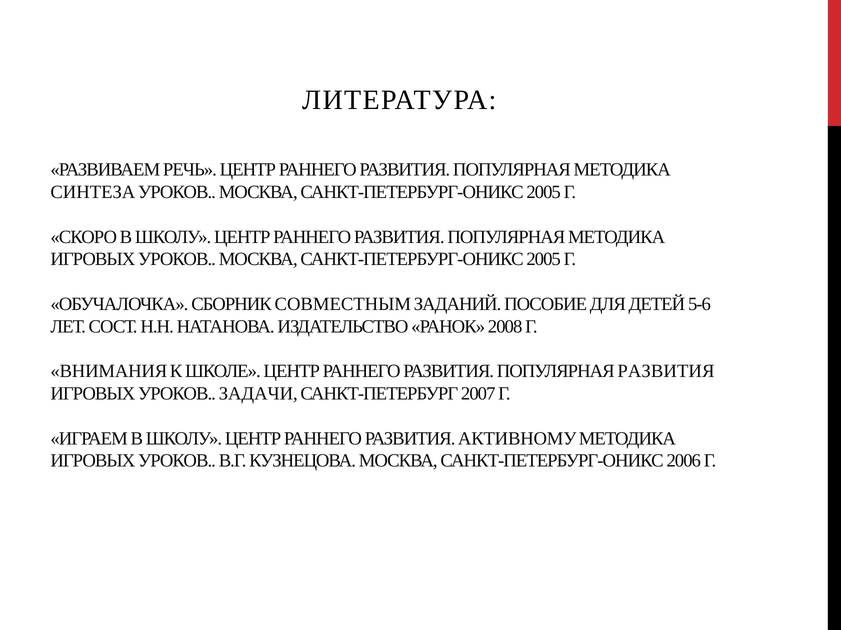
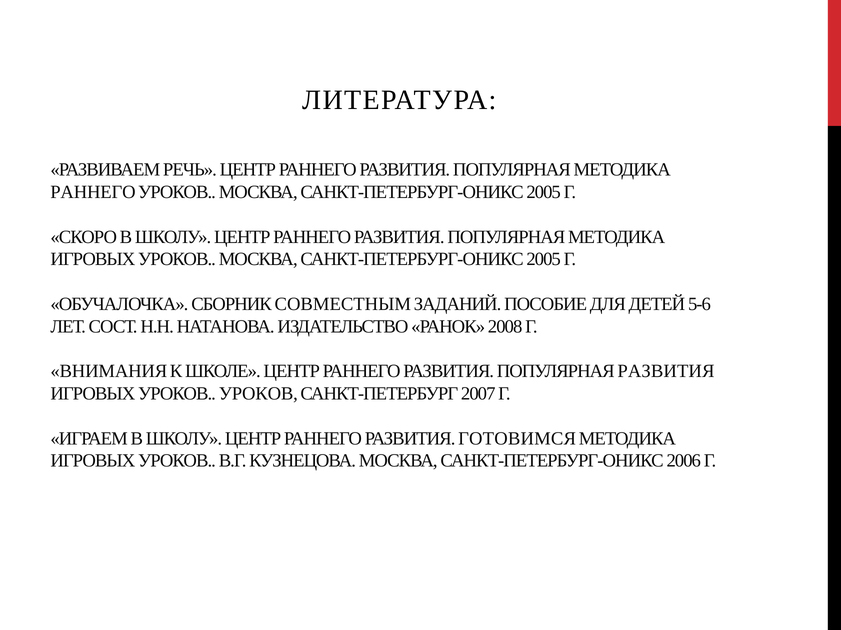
СИНТЕЗА at (93, 192): СИНТЕЗА -> РАННЕГО
УРОКОВ ЗАДАЧИ: ЗАДАЧИ -> УРОКОВ
АКТИВНОМУ: АКТИВНОМУ -> ГОТОВИМСЯ
